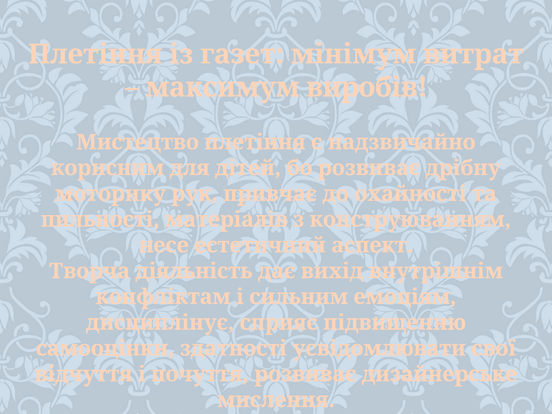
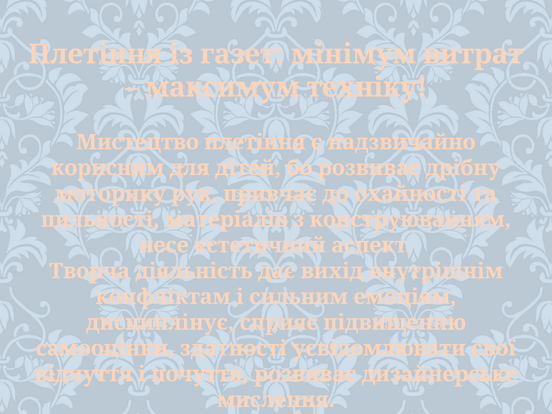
виробів: виробів -> техніку
